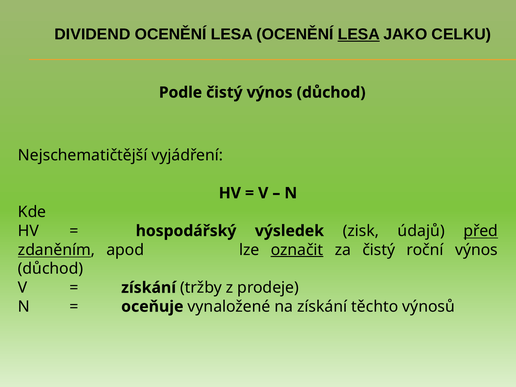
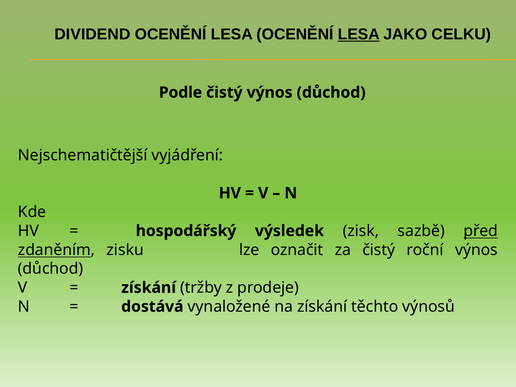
údajů: údajů -> sazbě
apod: apod -> zisku
označit underline: present -> none
oceňuje: oceňuje -> dostává
